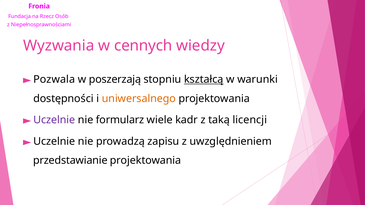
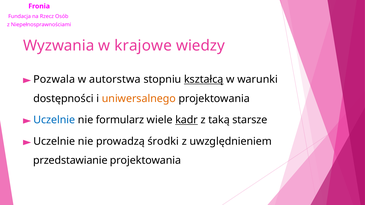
cennych: cennych -> krajowe
poszerzają: poszerzają -> autorstwa
Uczelnie at (54, 120) colour: purple -> blue
kadr underline: none -> present
licencji: licencji -> starsze
zapisu: zapisu -> środki
